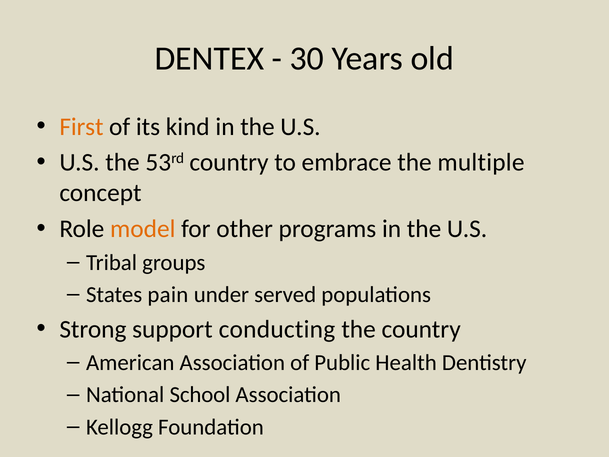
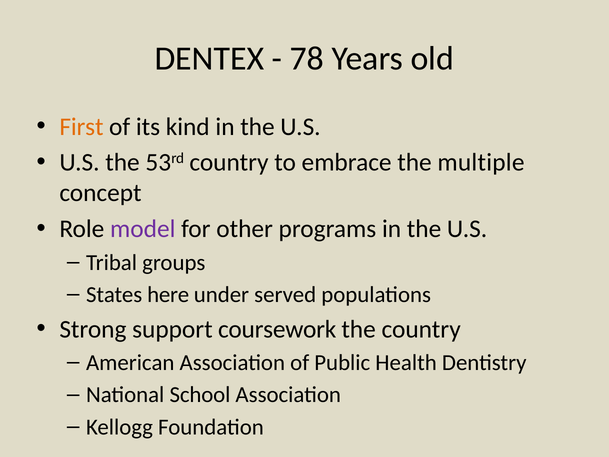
30: 30 -> 78
model colour: orange -> purple
pain: pain -> here
conducting: conducting -> coursework
